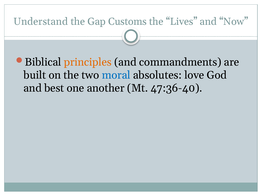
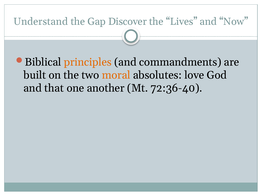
Customs: Customs -> Discover
moral colour: blue -> orange
best: best -> that
47:36-40: 47:36-40 -> 72:36-40
